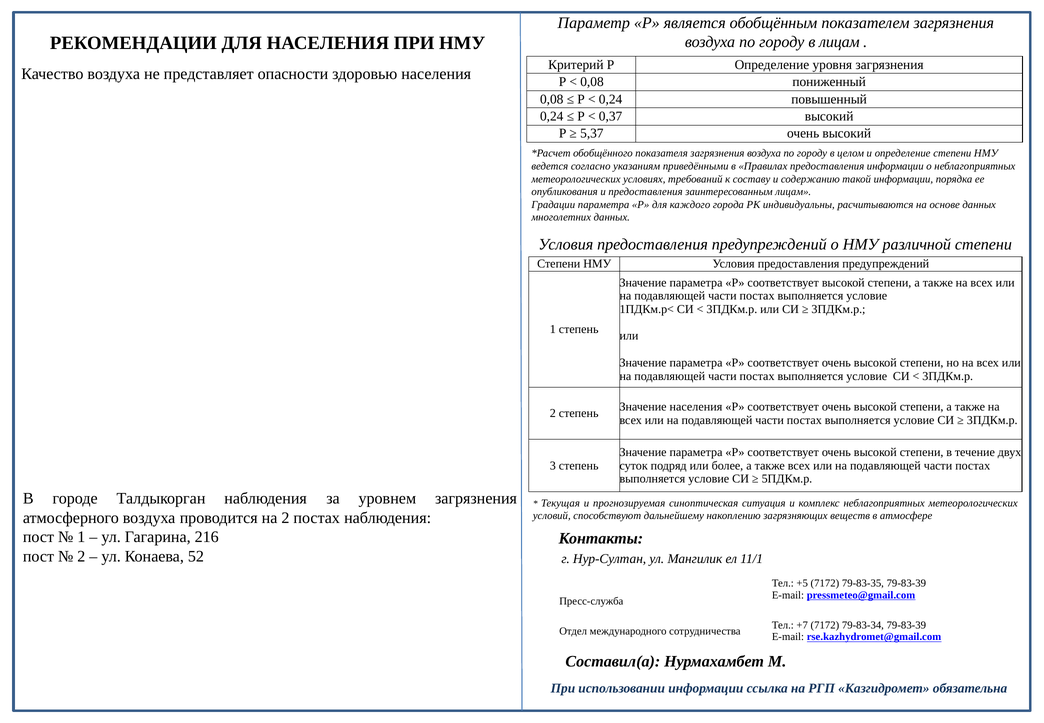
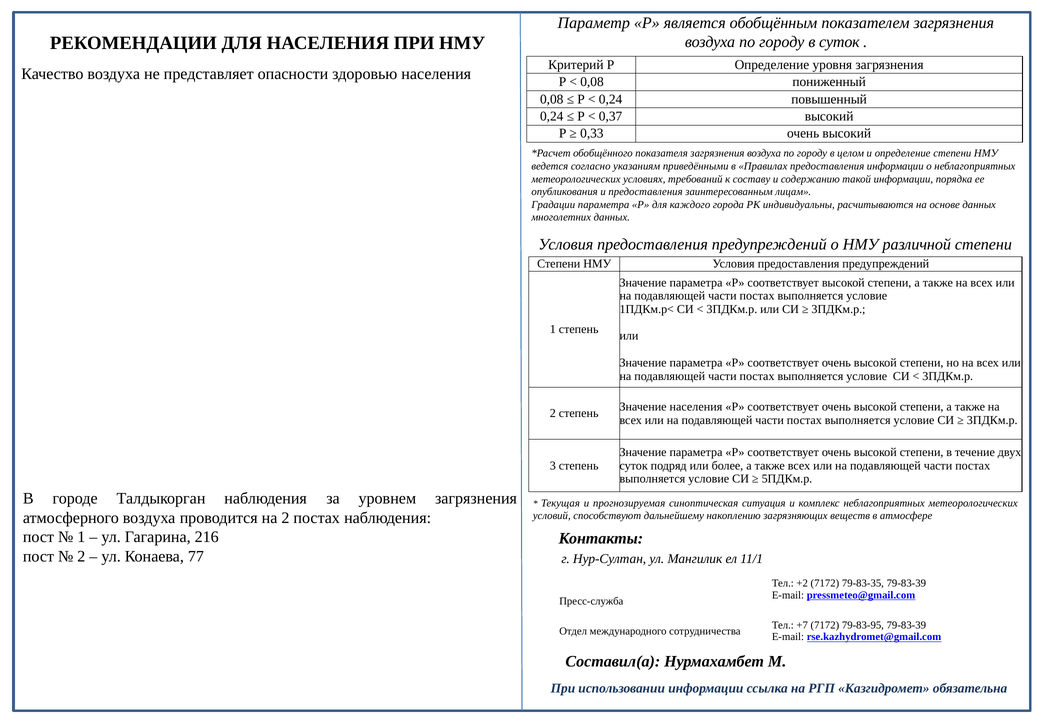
в лицам: лицам -> суток
5,37: 5,37 -> 0,33
52: 52 -> 77
+5: +5 -> +2
79-83-34: 79-83-34 -> 79-83-95
